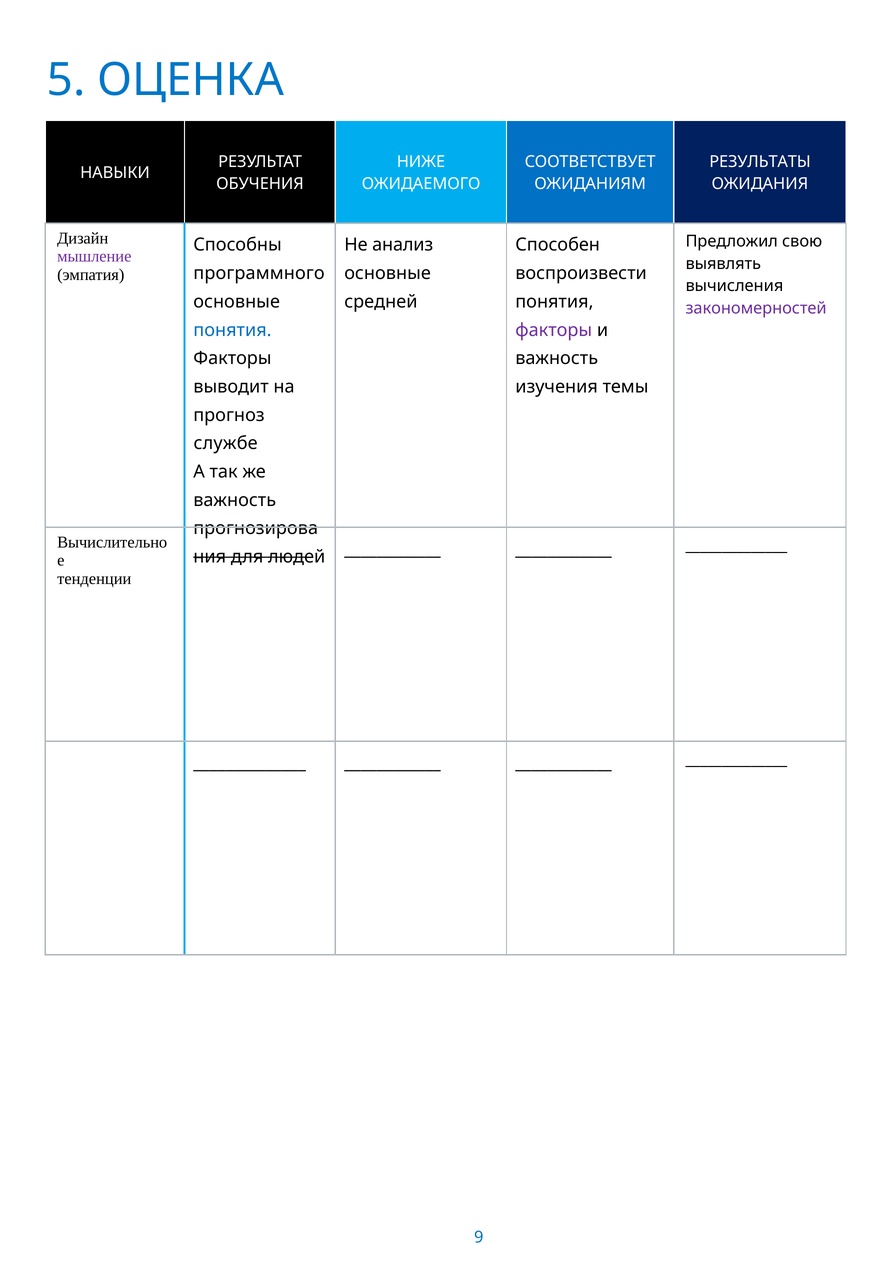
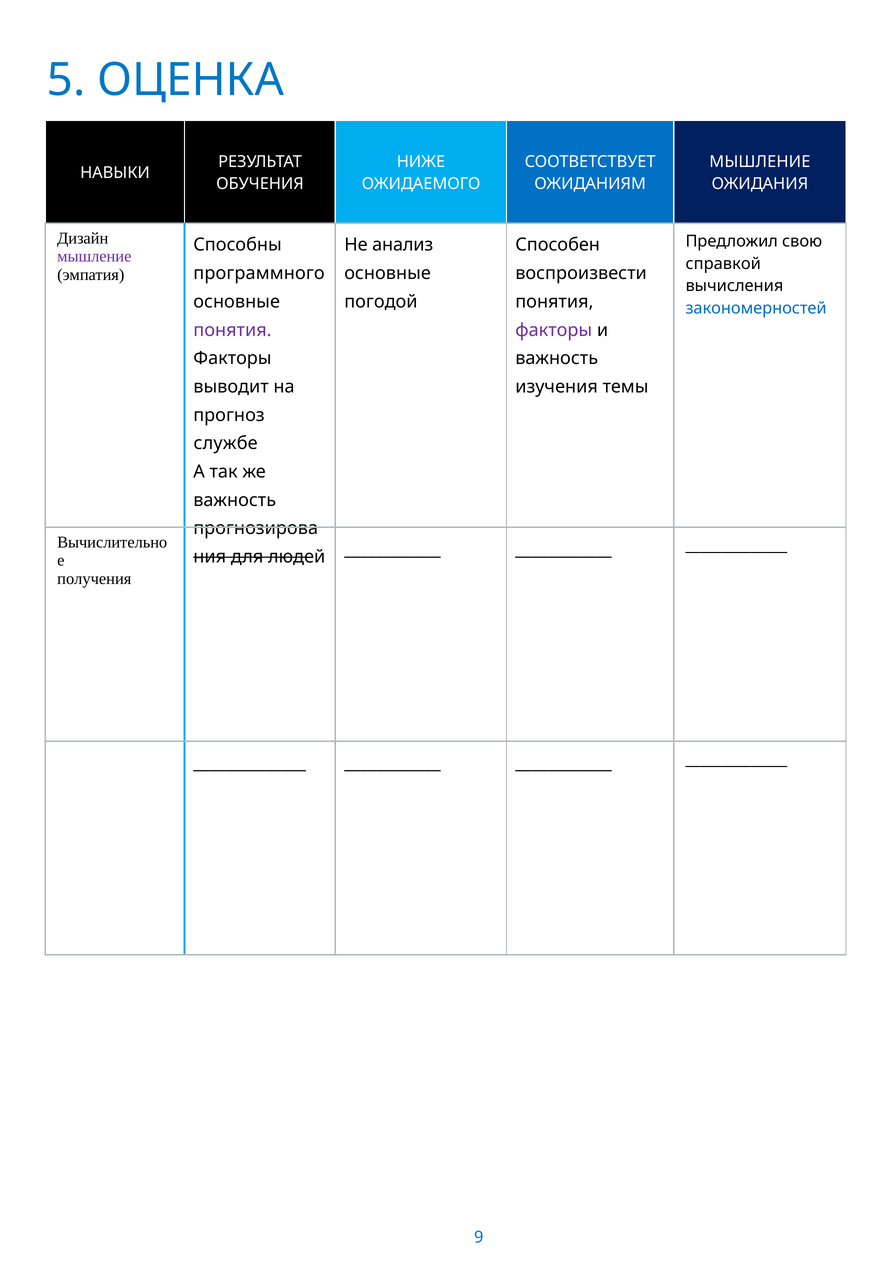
РЕЗУЛЬТАТЫ at (760, 162): РЕЗУЛЬТАТЫ -> МЫШЛЕНИЕ
выявлять: выявлять -> справкой
средней: средней -> погодой
закономерностей colour: purple -> blue
понятия at (232, 330) colour: blue -> purple
тенденции: тенденции -> получения
